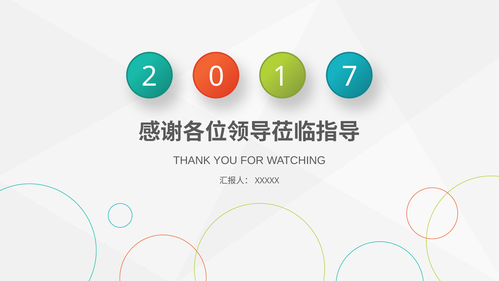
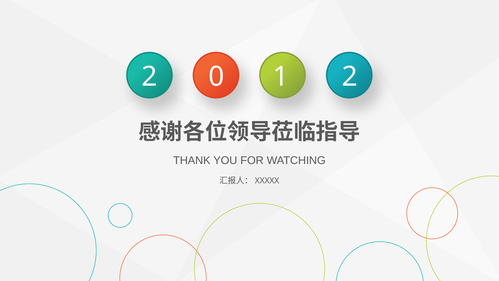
1 7: 7 -> 2
